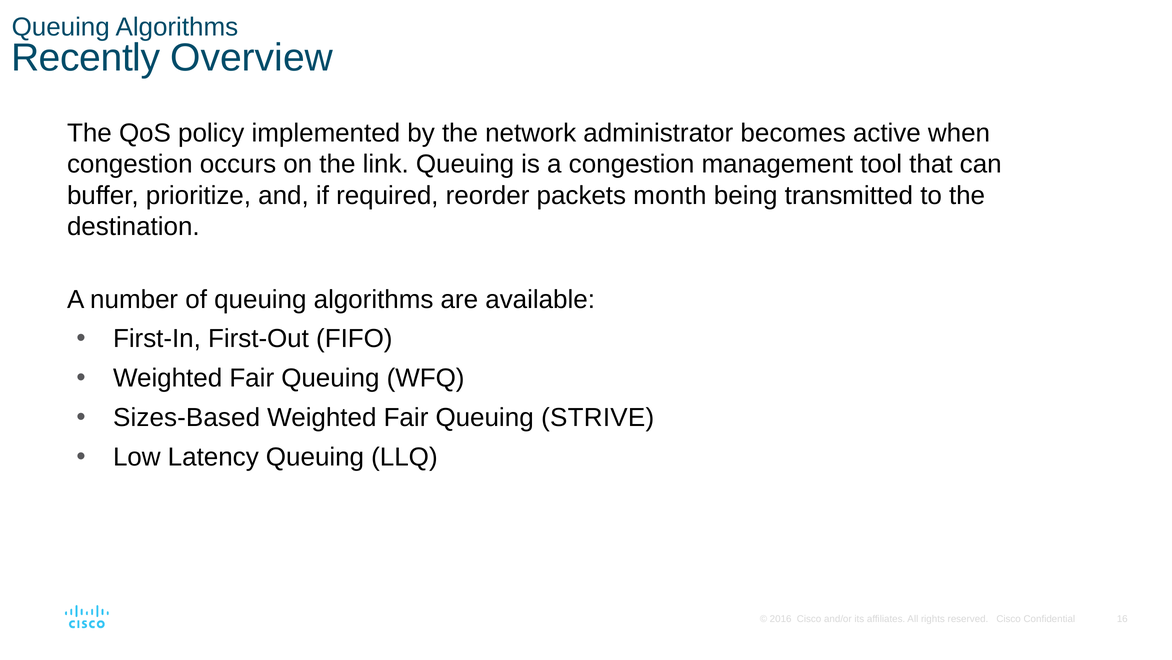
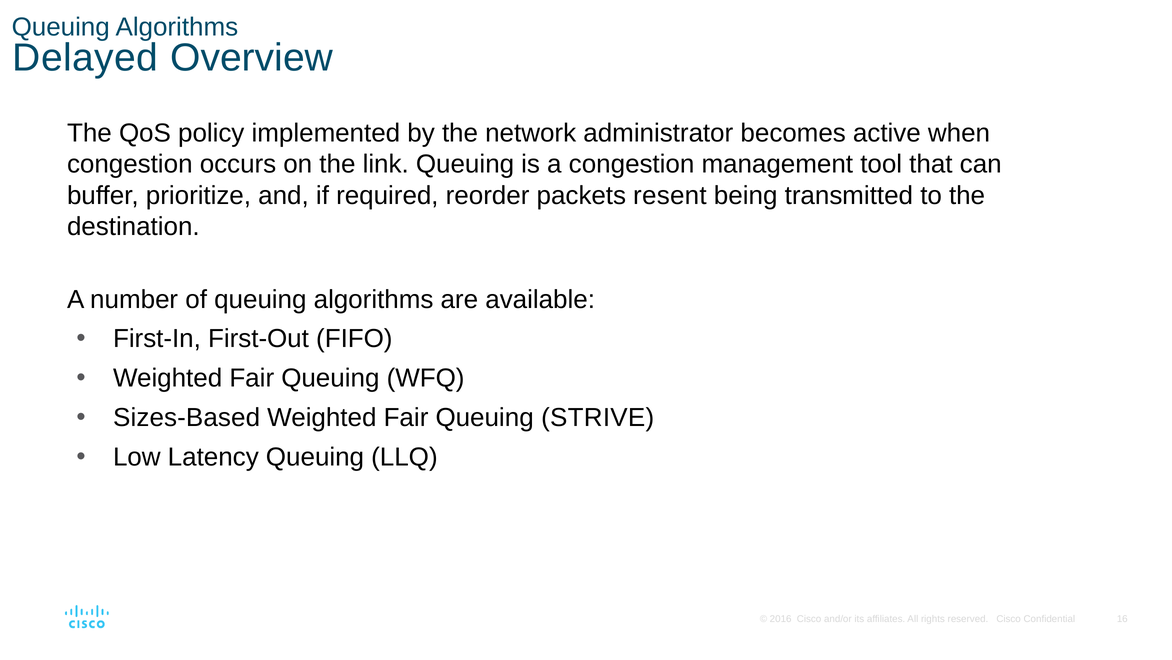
Recently: Recently -> Delayed
month: month -> resent
